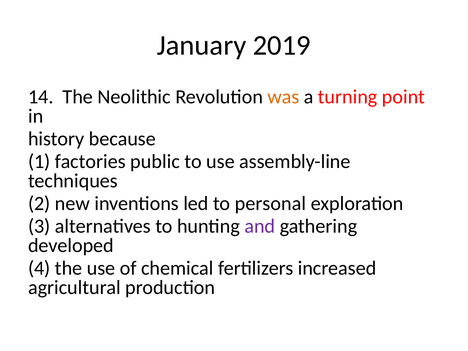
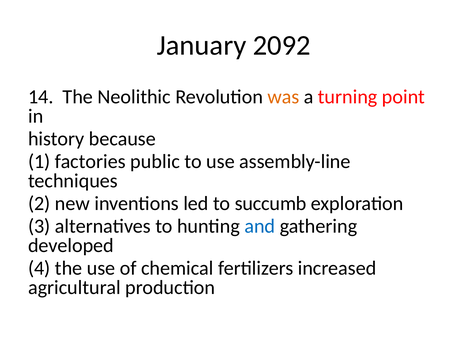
2019: 2019 -> 2092
personal: personal -> succumb
and colour: purple -> blue
